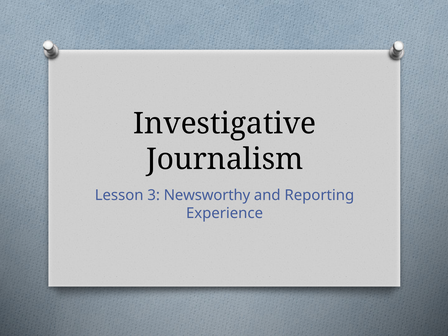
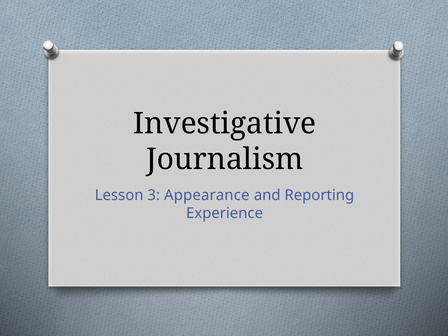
Newsworthy: Newsworthy -> Appearance
